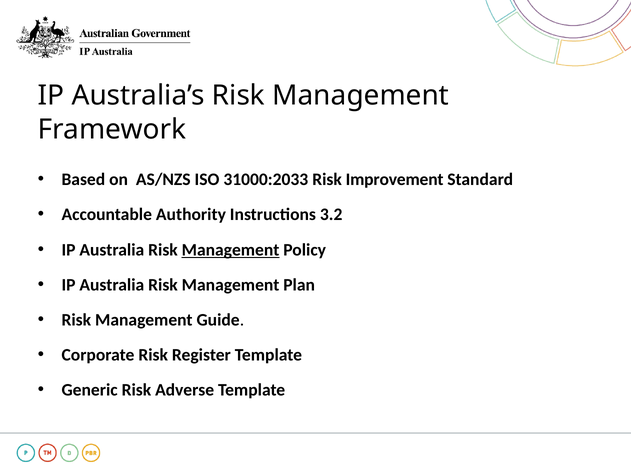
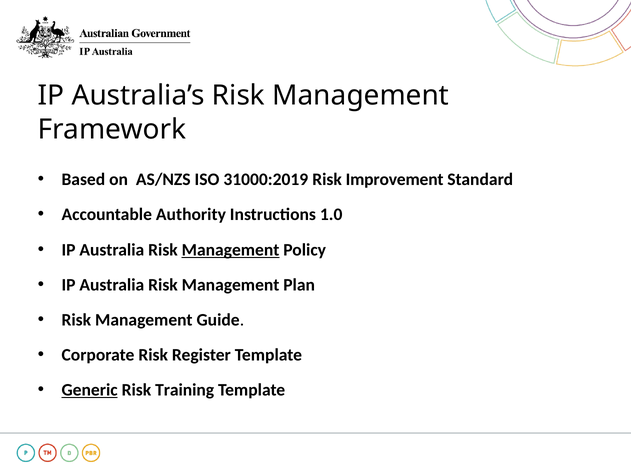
31000:2033: 31000:2033 -> 31000:2019
3.2: 3.2 -> 1.0
Generic underline: none -> present
Adverse: Adverse -> Training
